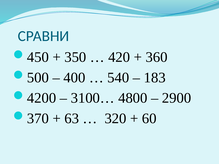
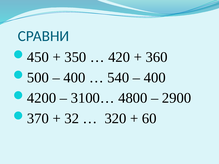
183 at (155, 78): 183 -> 400
63: 63 -> 32
